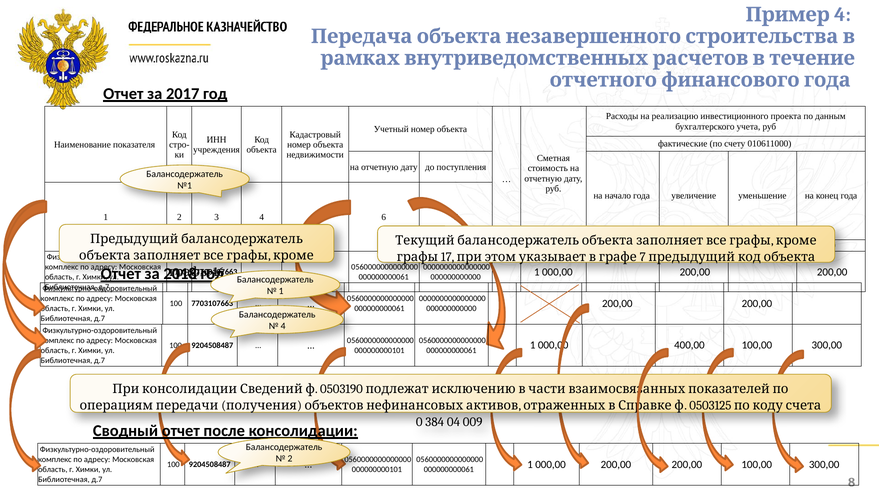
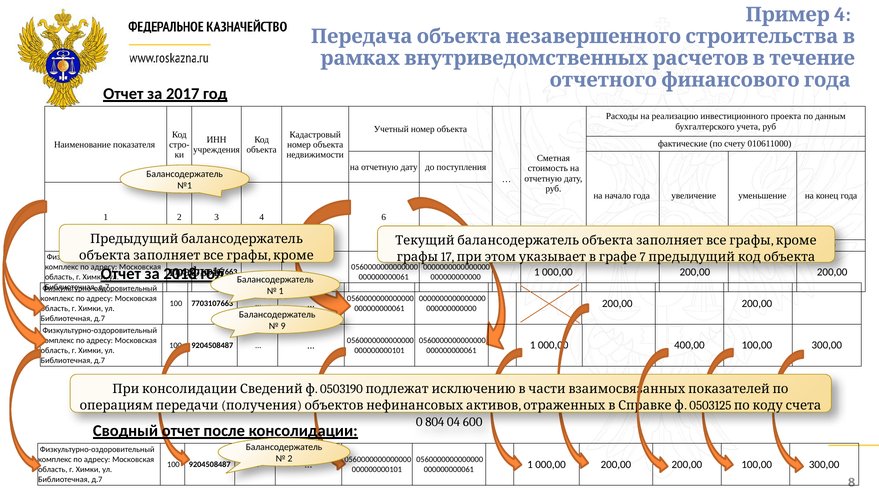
4 at (283, 326): 4 -> 9
384: 384 -> 804
009: 009 -> 600
